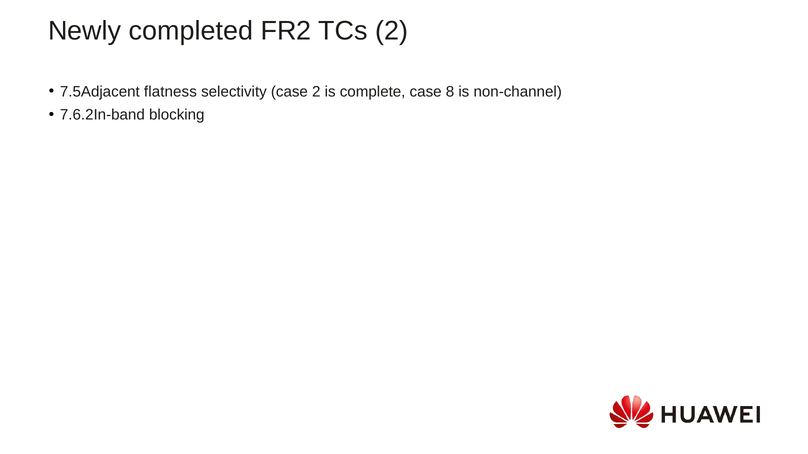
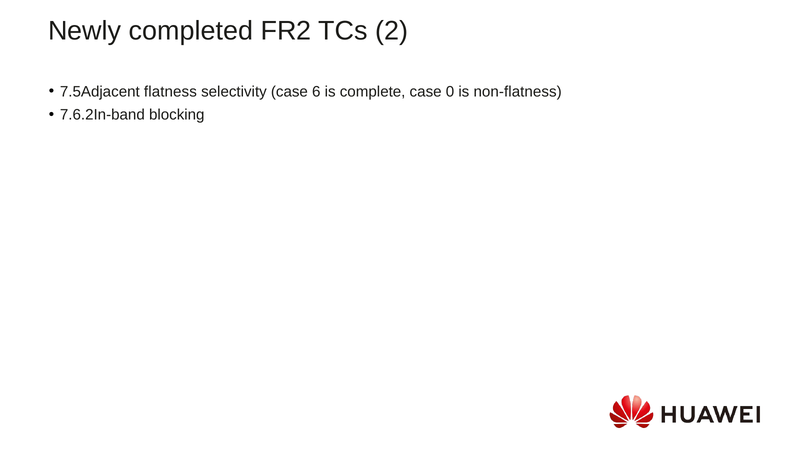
case 2: 2 -> 6
8: 8 -> 0
non-channel: non-channel -> non-flatness
